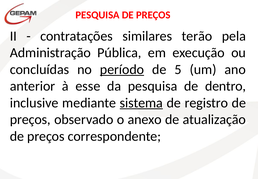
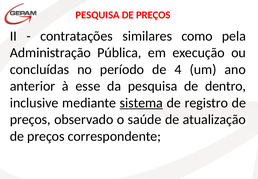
terão: terão -> como
período underline: present -> none
5: 5 -> 4
anexo: anexo -> saúde
